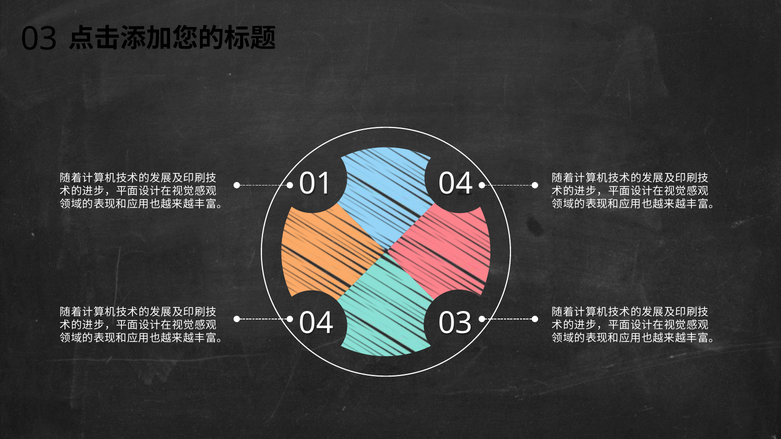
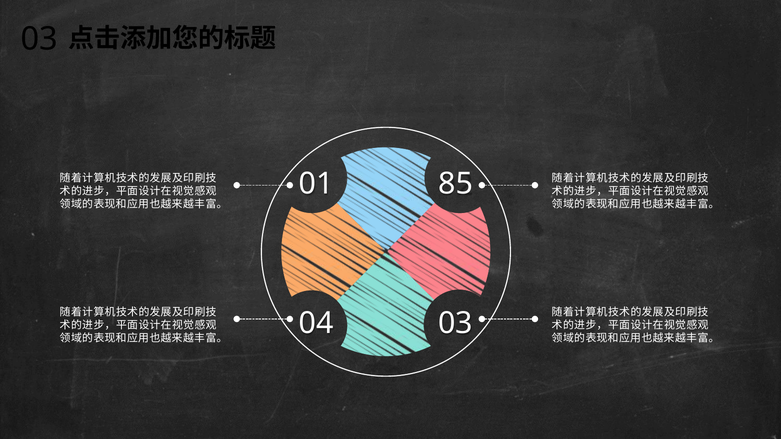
01 04: 04 -> 85
